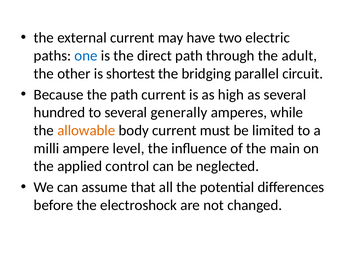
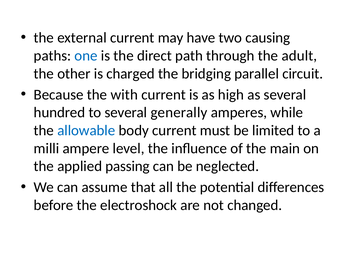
electric: electric -> causing
shortest: shortest -> charged
the path: path -> with
allowable colour: orange -> blue
control: control -> passing
